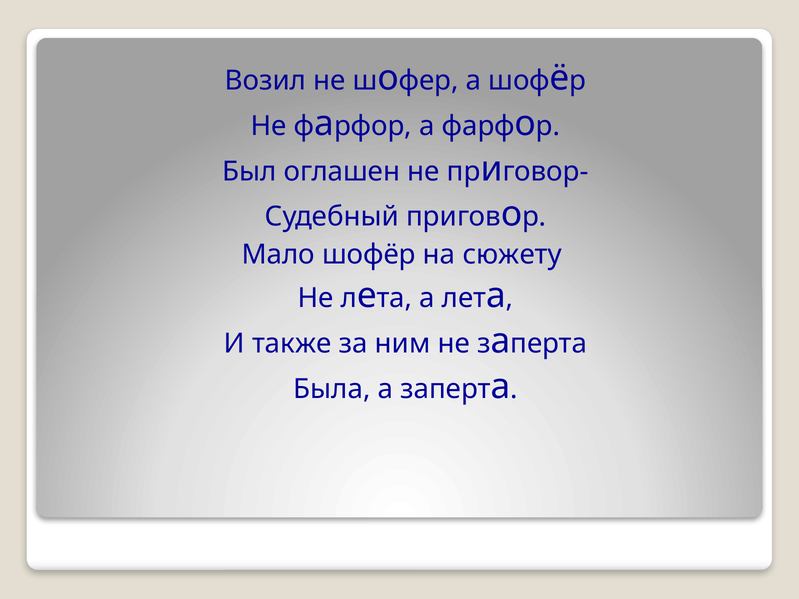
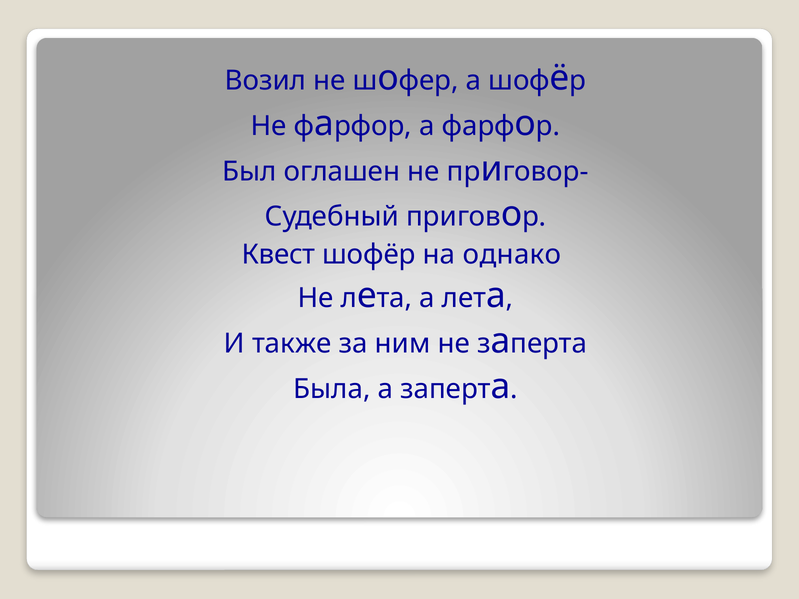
Мало: Мало -> Квест
сюжету: сюжету -> однако
